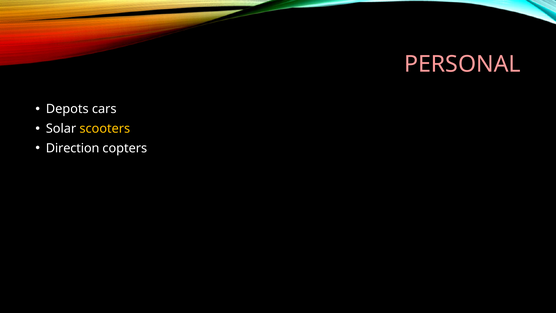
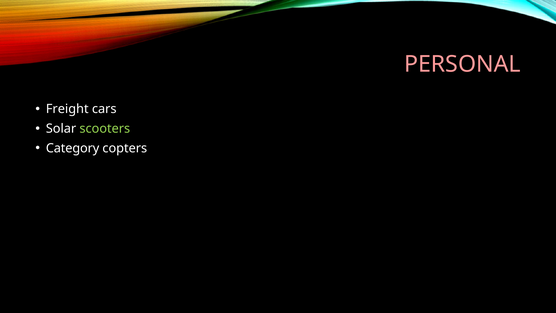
Depots: Depots -> Freight
scooters colour: yellow -> light green
Direction: Direction -> Category
